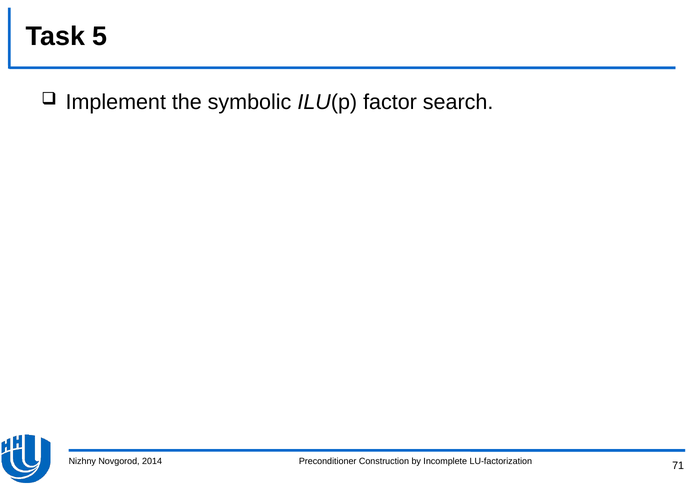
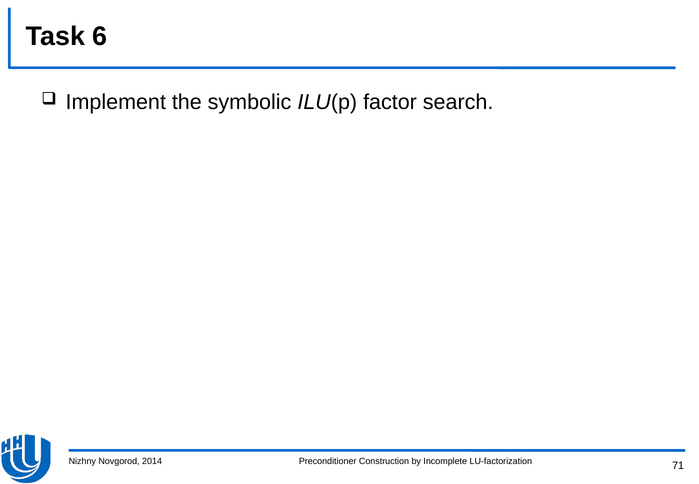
5: 5 -> 6
